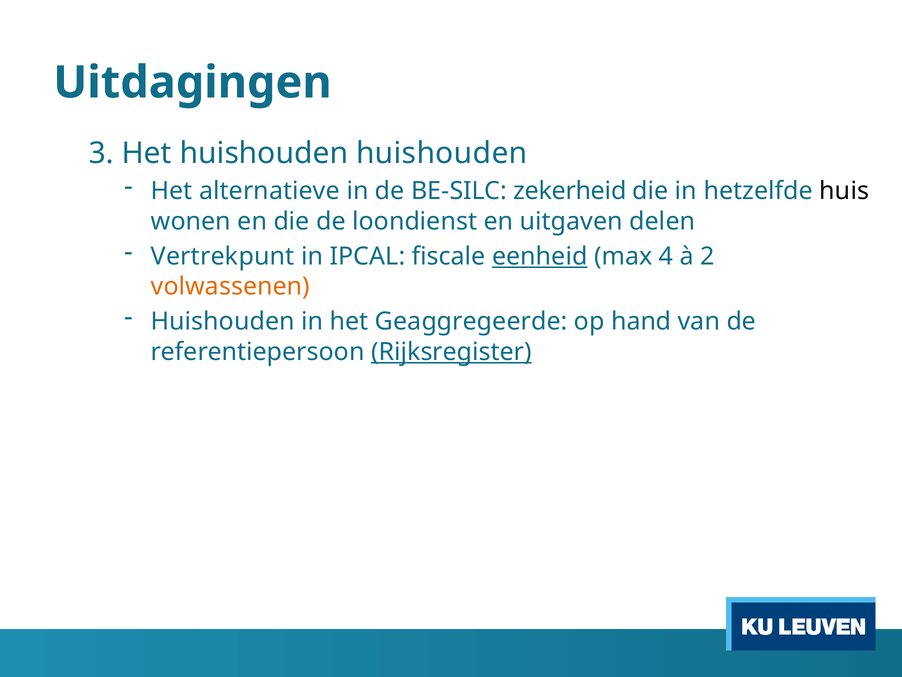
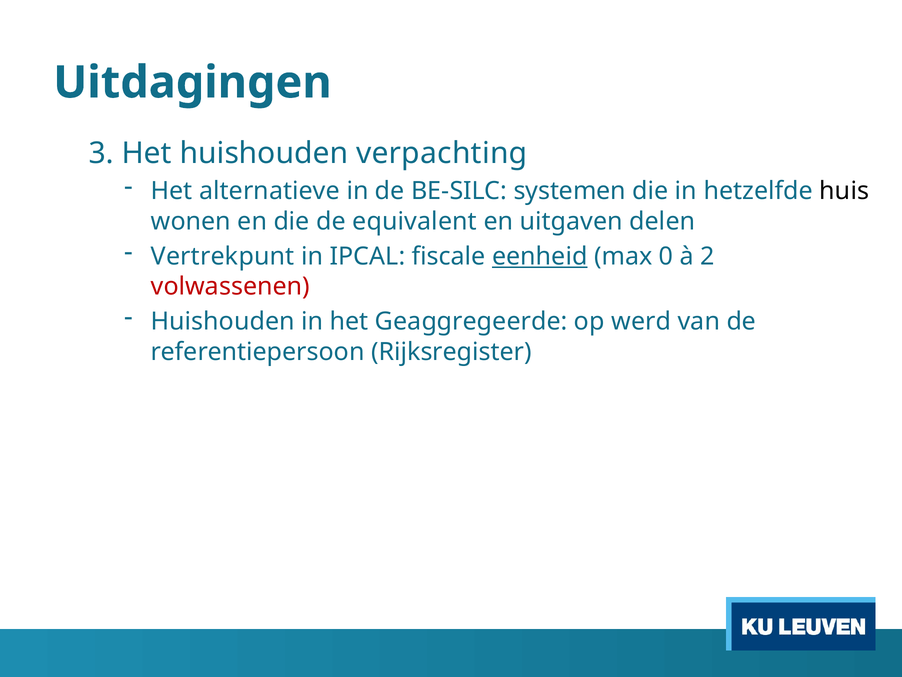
huishouden huishouden: huishouden -> verpachting
zekerheid: zekerheid -> systemen
loondienst: loondienst -> equivalent
4: 4 -> 0
volwassenen colour: orange -> red
hand: hand -> werd
Rijksregister underline: present -> none
